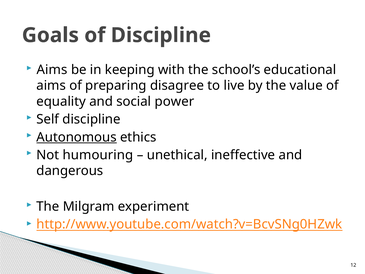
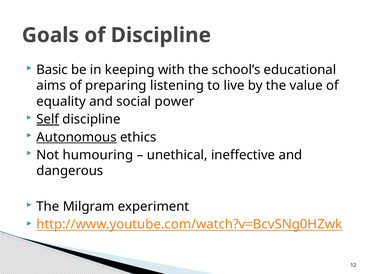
Aims at (52, 70): Aims -> Basic
disagree: disagree -> listening
Self underline: none -> present
